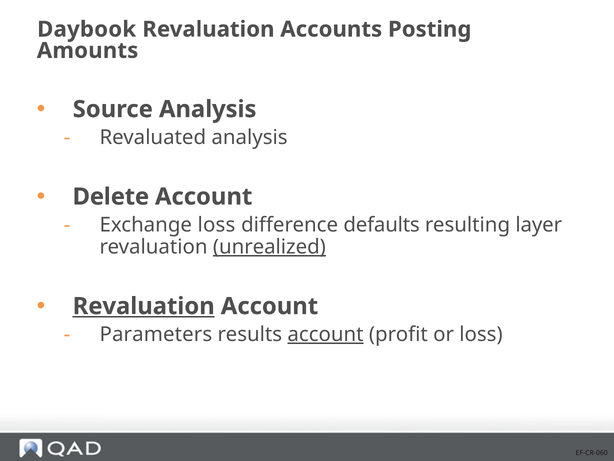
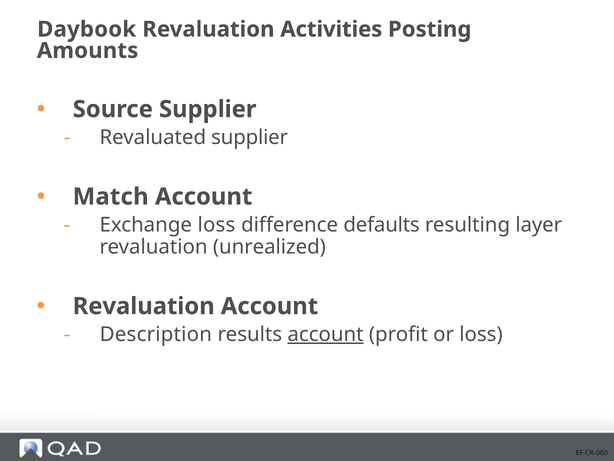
Accounts: Accounts -> Activities
Source Analysis: Analysis -> Supplier
Revaluated analysis: analysis -> supplier
Delete: Delete -> Match
unrealized underline: present -> none
Revaluation at (144, 306) underline: present -> none
Parameters: Parameters -> Description
